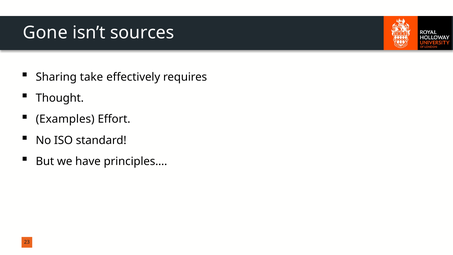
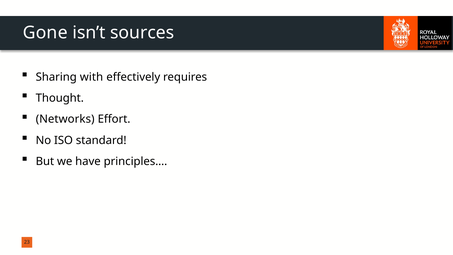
take: take -> with
Examples: Examples -> Networks
